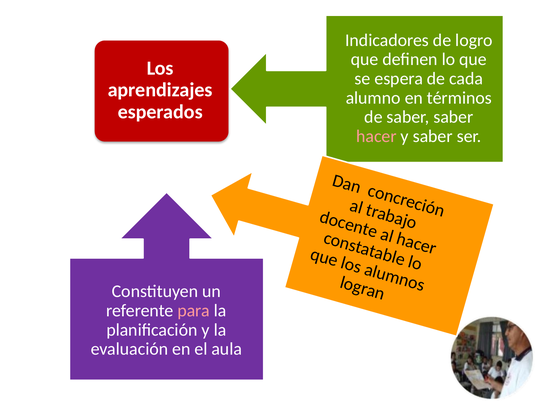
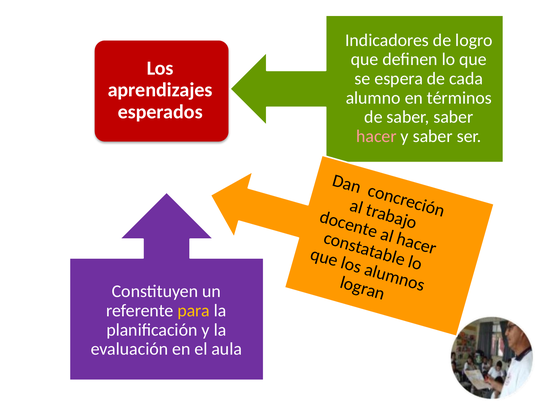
para colour: pink -> yellow
